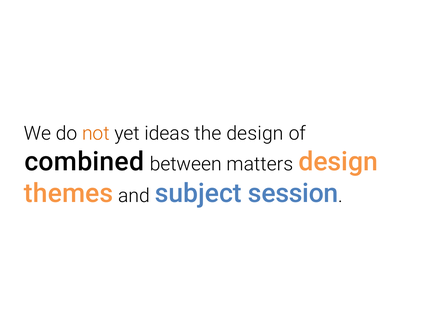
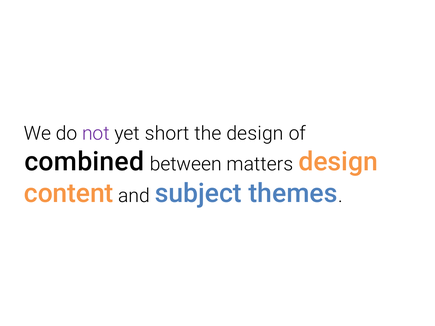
not colour: orange -> purple
ideas: ideas -> short
themes: themes -> content
session: session -> themes
